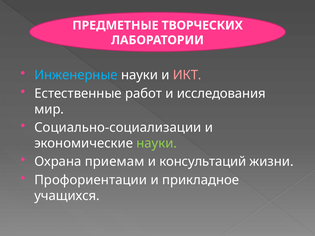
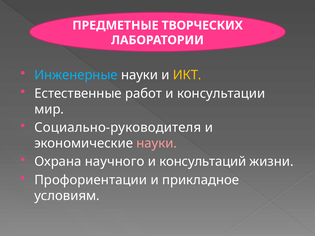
ИКТ colour: pink -> yellow
исследования: исследования -> консультации
Социально-социализации: Социально-социализации -> Социально-руководителя
науки at (157, 143) colour: light green -> pink
приемам: приемам -> научного
учащихся: учащихся -> условиям
